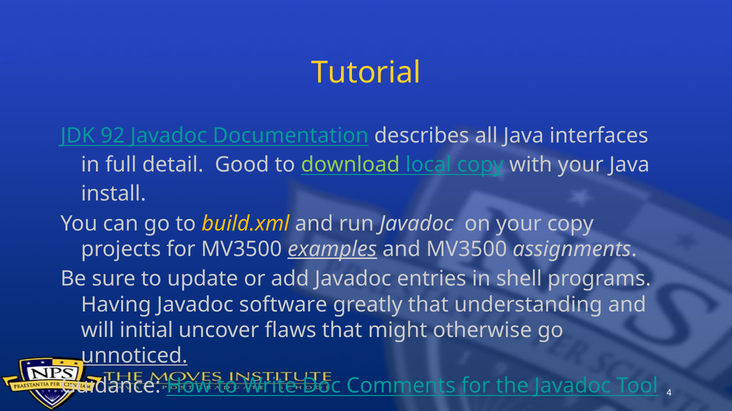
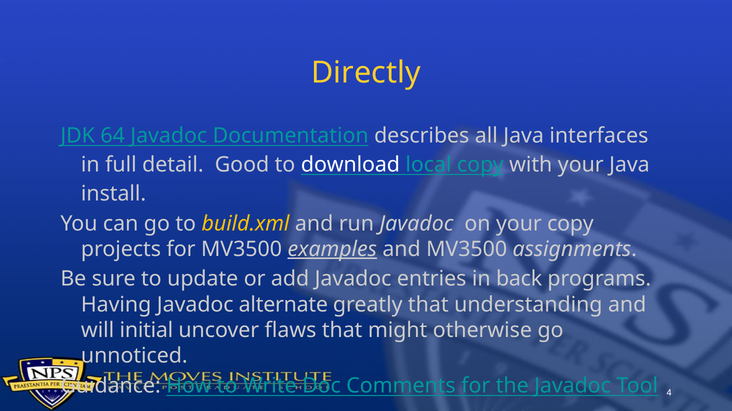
Tutorial: Tutorial -> Directly
92: 92 -> 64
download colour: light green -> white
shell: shell -> back
software: software -> alternate
unnoticed underline: present -> none
